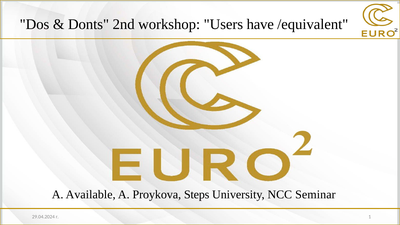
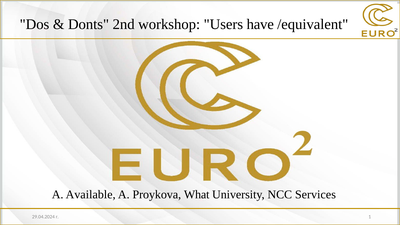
Steps: Steps -> What
Seminar: Seminar -> Services
